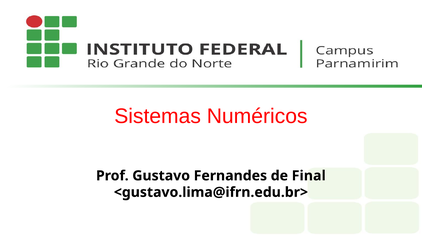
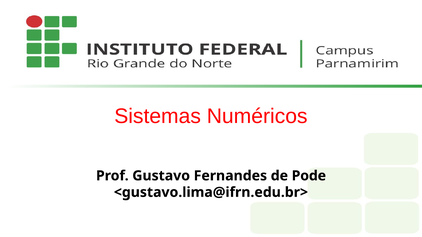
Final: Final -> Pode
